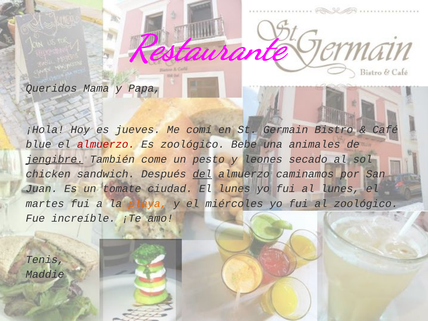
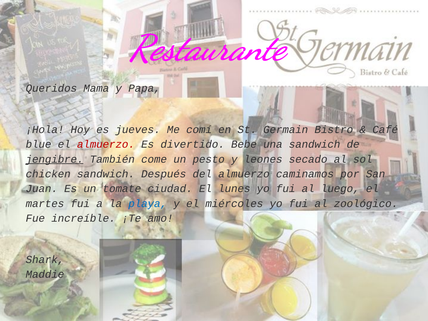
Es zoológico: zoológico -> divertido
una animales: animales -> sandwich
del underline: present -> none
al lunes: lunes -> luego
playa colour: orange -> blue
Tenis: Tenis -> Shark
